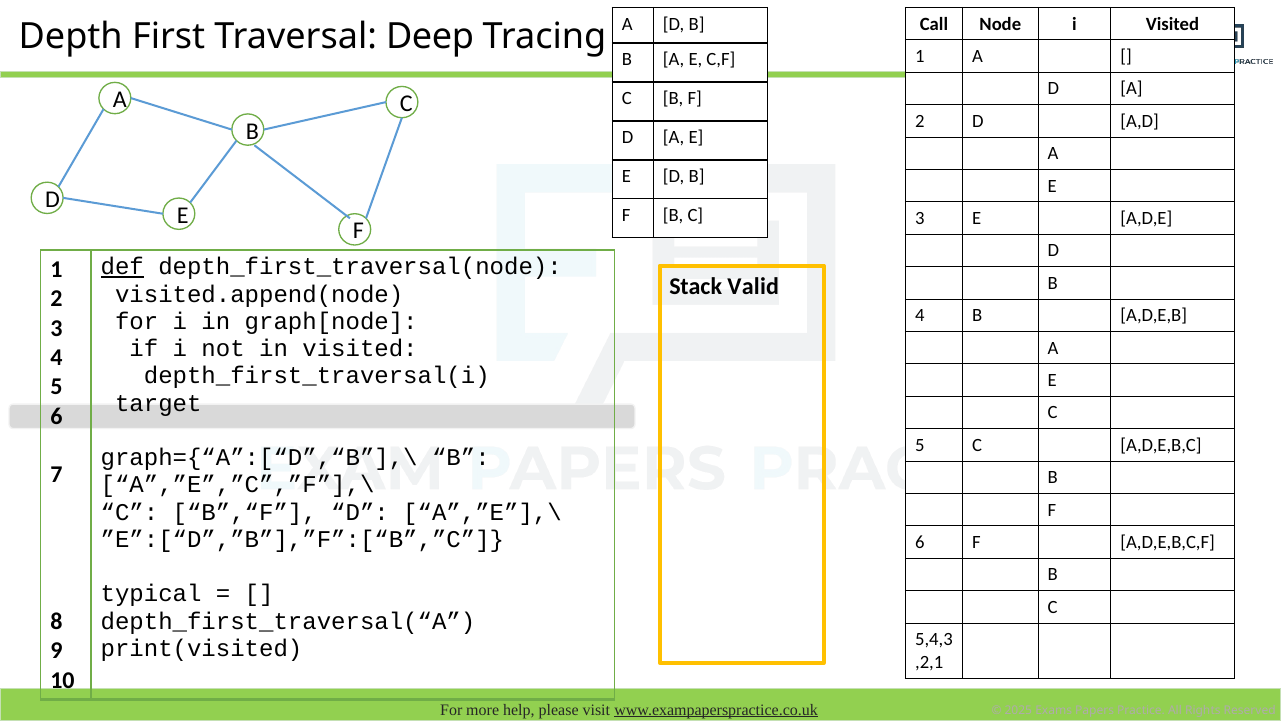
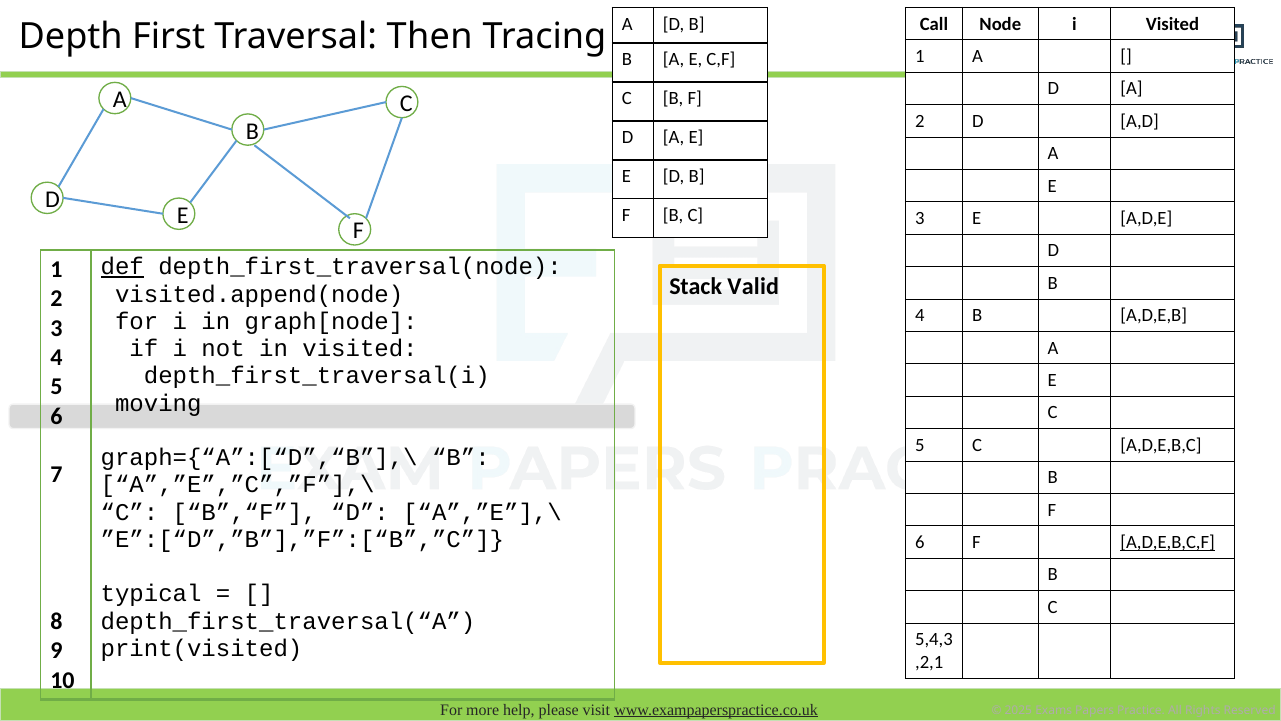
Deep: Deep -> Then
target: target -> moving
A,D,E,B,C,F underline: none -> present
